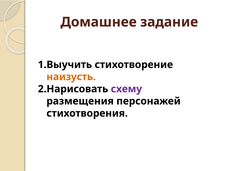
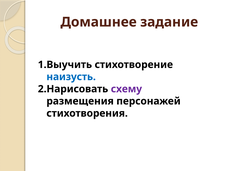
наизусть colour: orange -> blue
